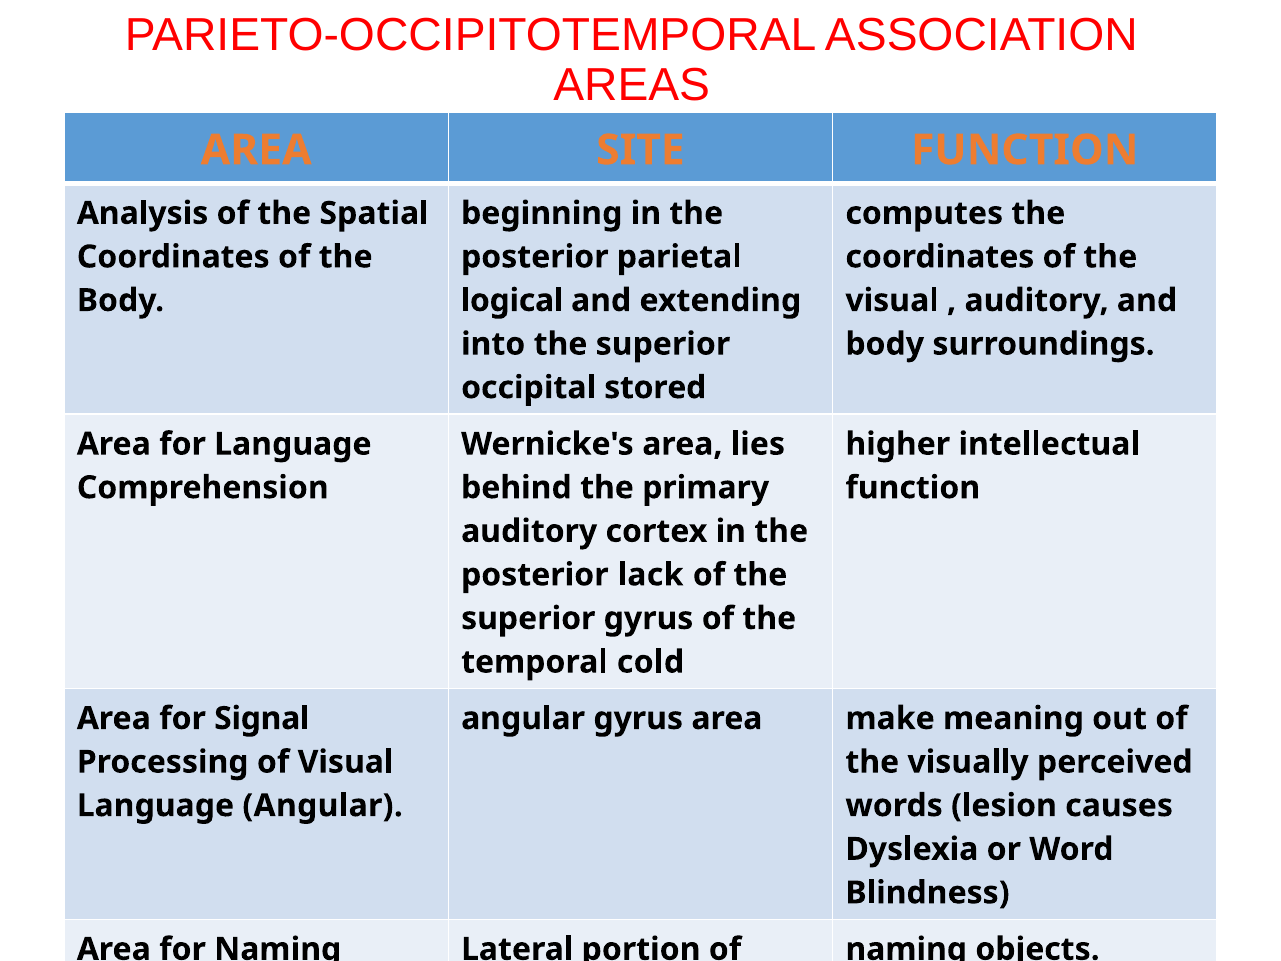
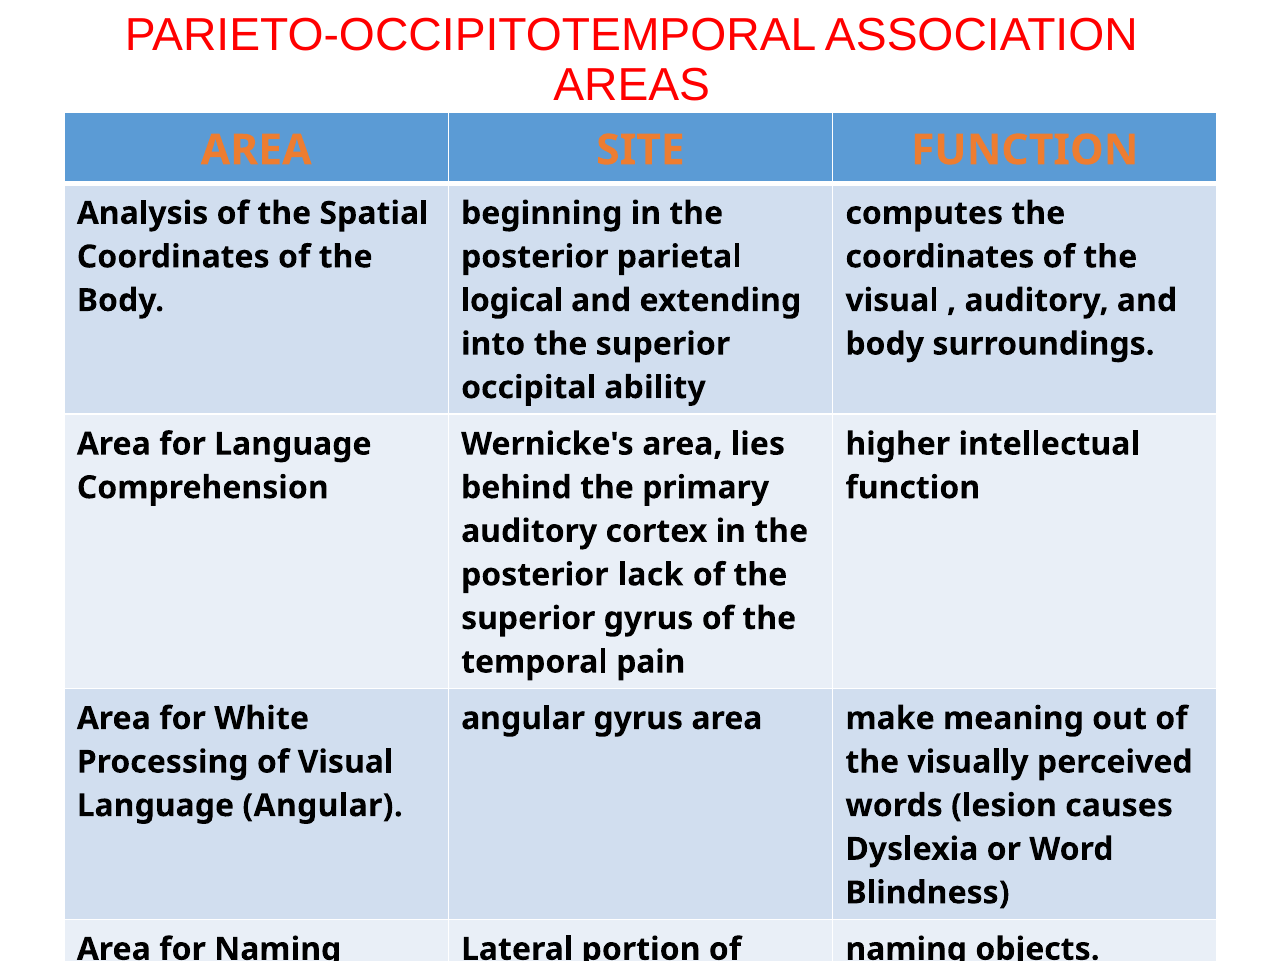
stored: stored -> ability
cold: cold -> pain
Signal: Signal -> White
